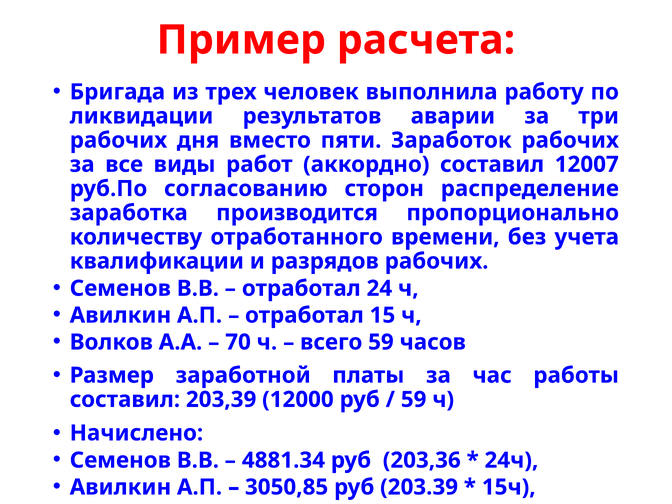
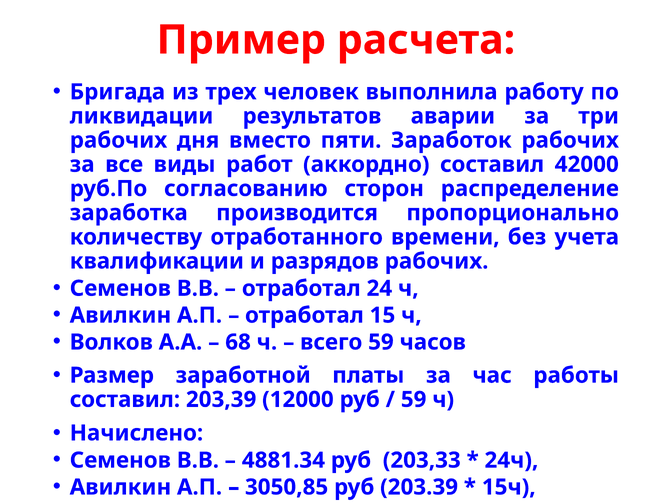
12007: 12007 -> 42000
70: 70 -> 68
203,36: 203,36 -> 203,33
